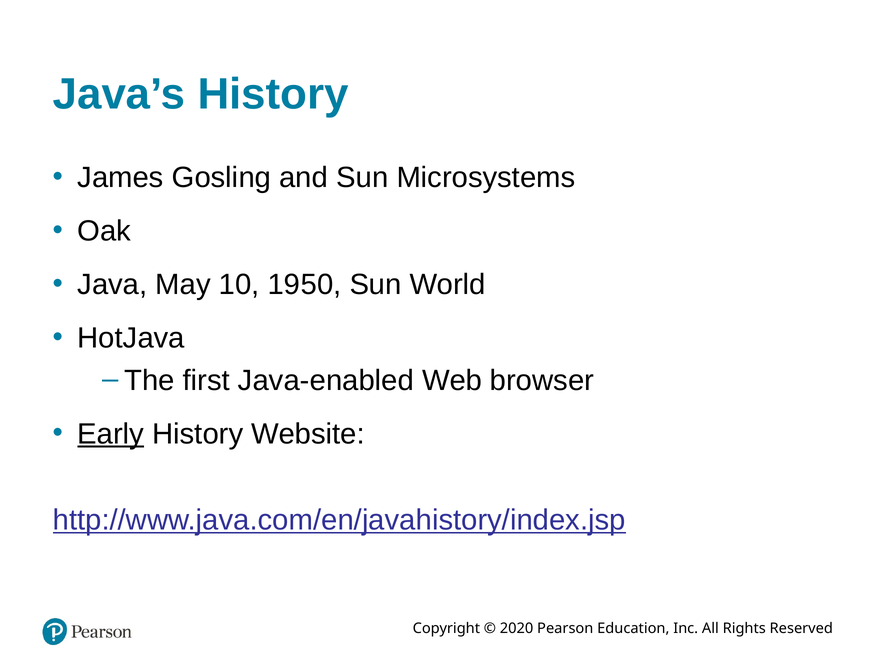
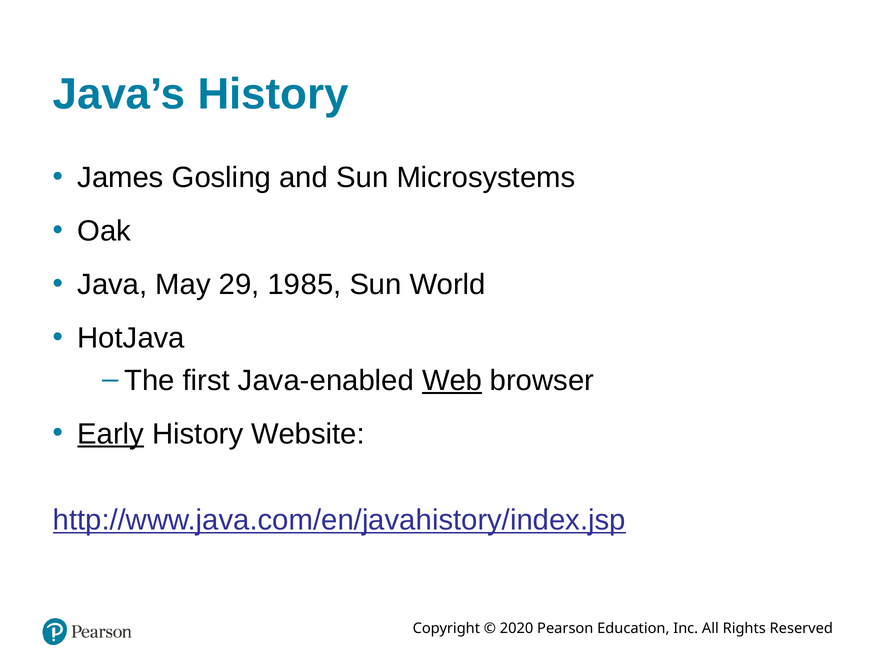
10: 10 -> 29
50: 50 -> 85
Web underline: none -> present
